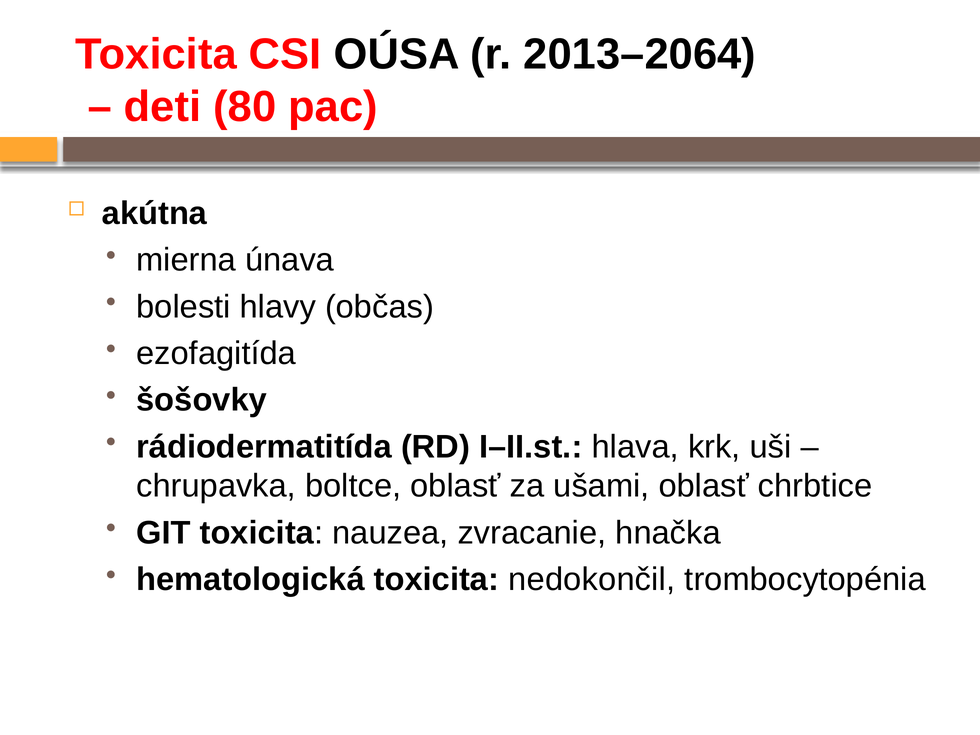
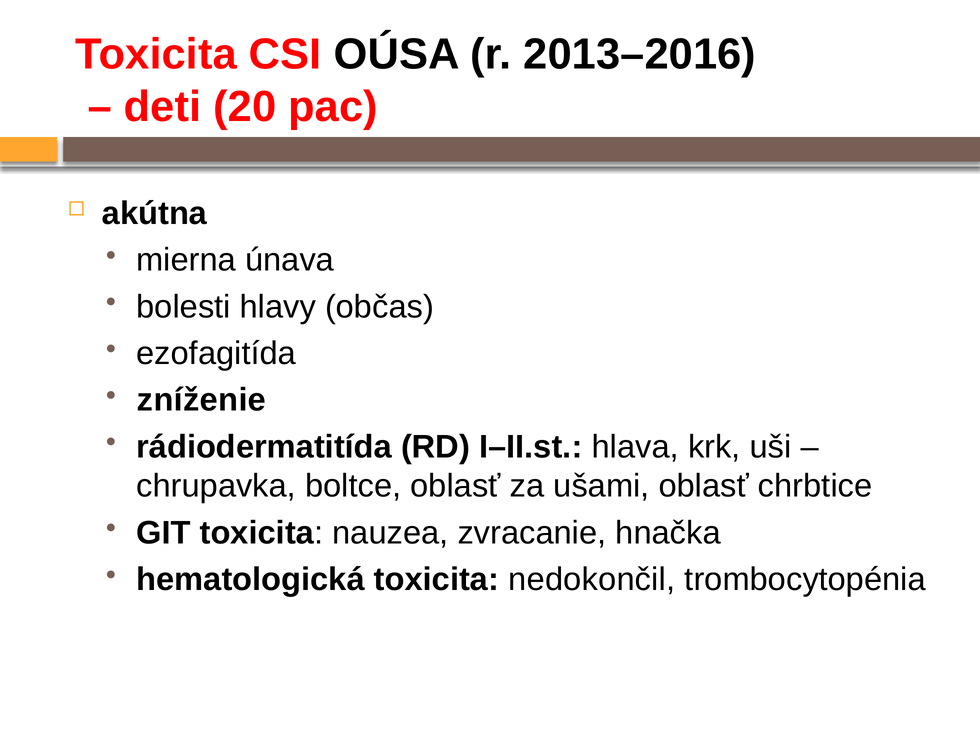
2013–2064: 2013–2064 -> 2013–2016
80: 80 -> 20
šošovky: šošovky -> zníženie
